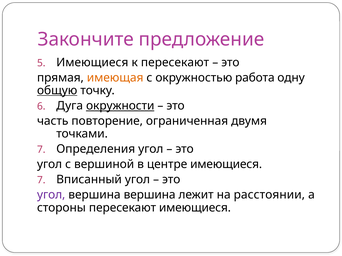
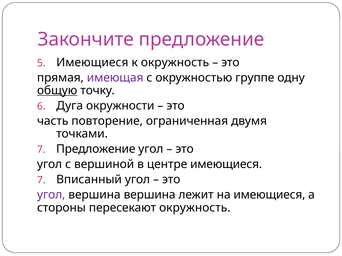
к пересекают: пересекают -> окружность
имеющая colour: orange -> purple
работа: работа -> группе
окружности underline: present -> none
Определения at (96, 149): Определения -> Предложение
на расстоянии: расстоянии -> имеющиеся
пересекают имеющиеся: имеющиеся -> окружность
